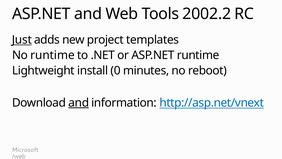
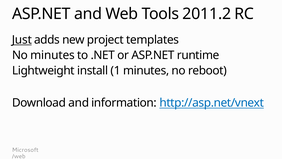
2002.2: 2002.2 -> 2011.2
No runtime: runtime -> minutes
0: 0 -> 1
and at (79, 103) underline: present -> none
